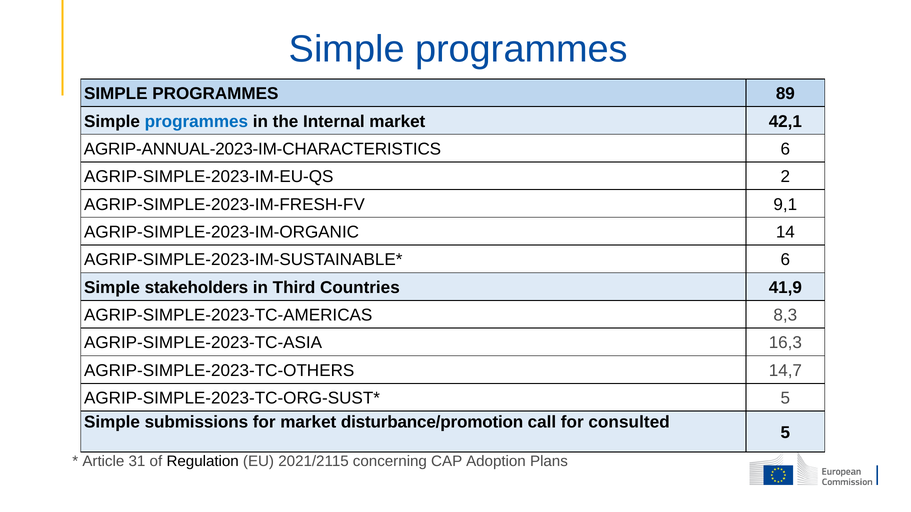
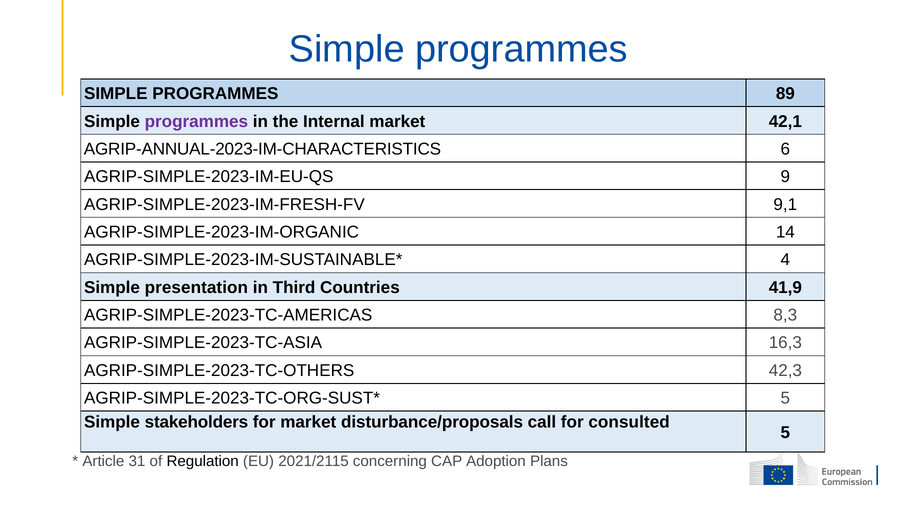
programmes at (196, 121) colour: blue -> purple
2: 2 -> 9
6 at (785, 260): 6 -> 4
stakeholders: stakeholders -> presentation
14,7: 14,7 -> 42,3
submissions: submissions -> stakeholders
disturbance/promotion: disturbance/promotion -> disturbance/proposals
